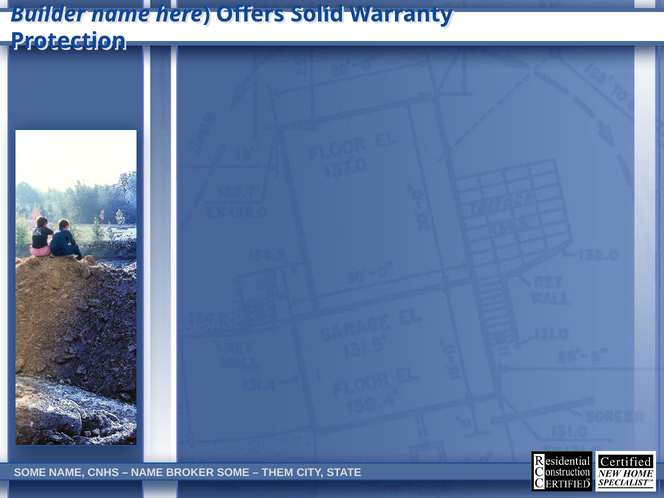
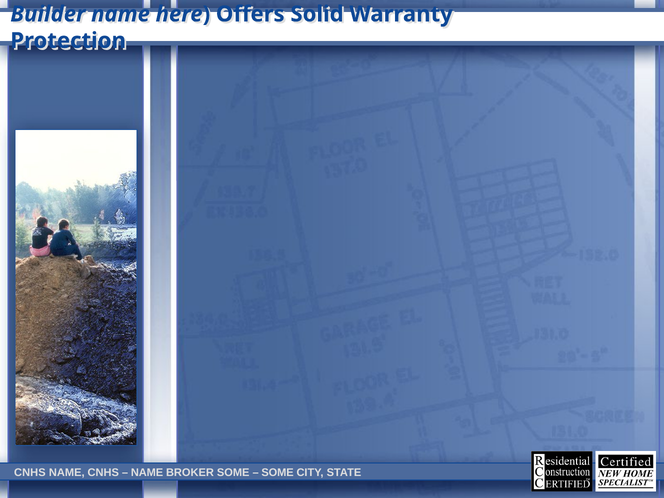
SOME at (30, 473): SOME -> CNHS
THEM at (277, 473): THEM -> SOME
